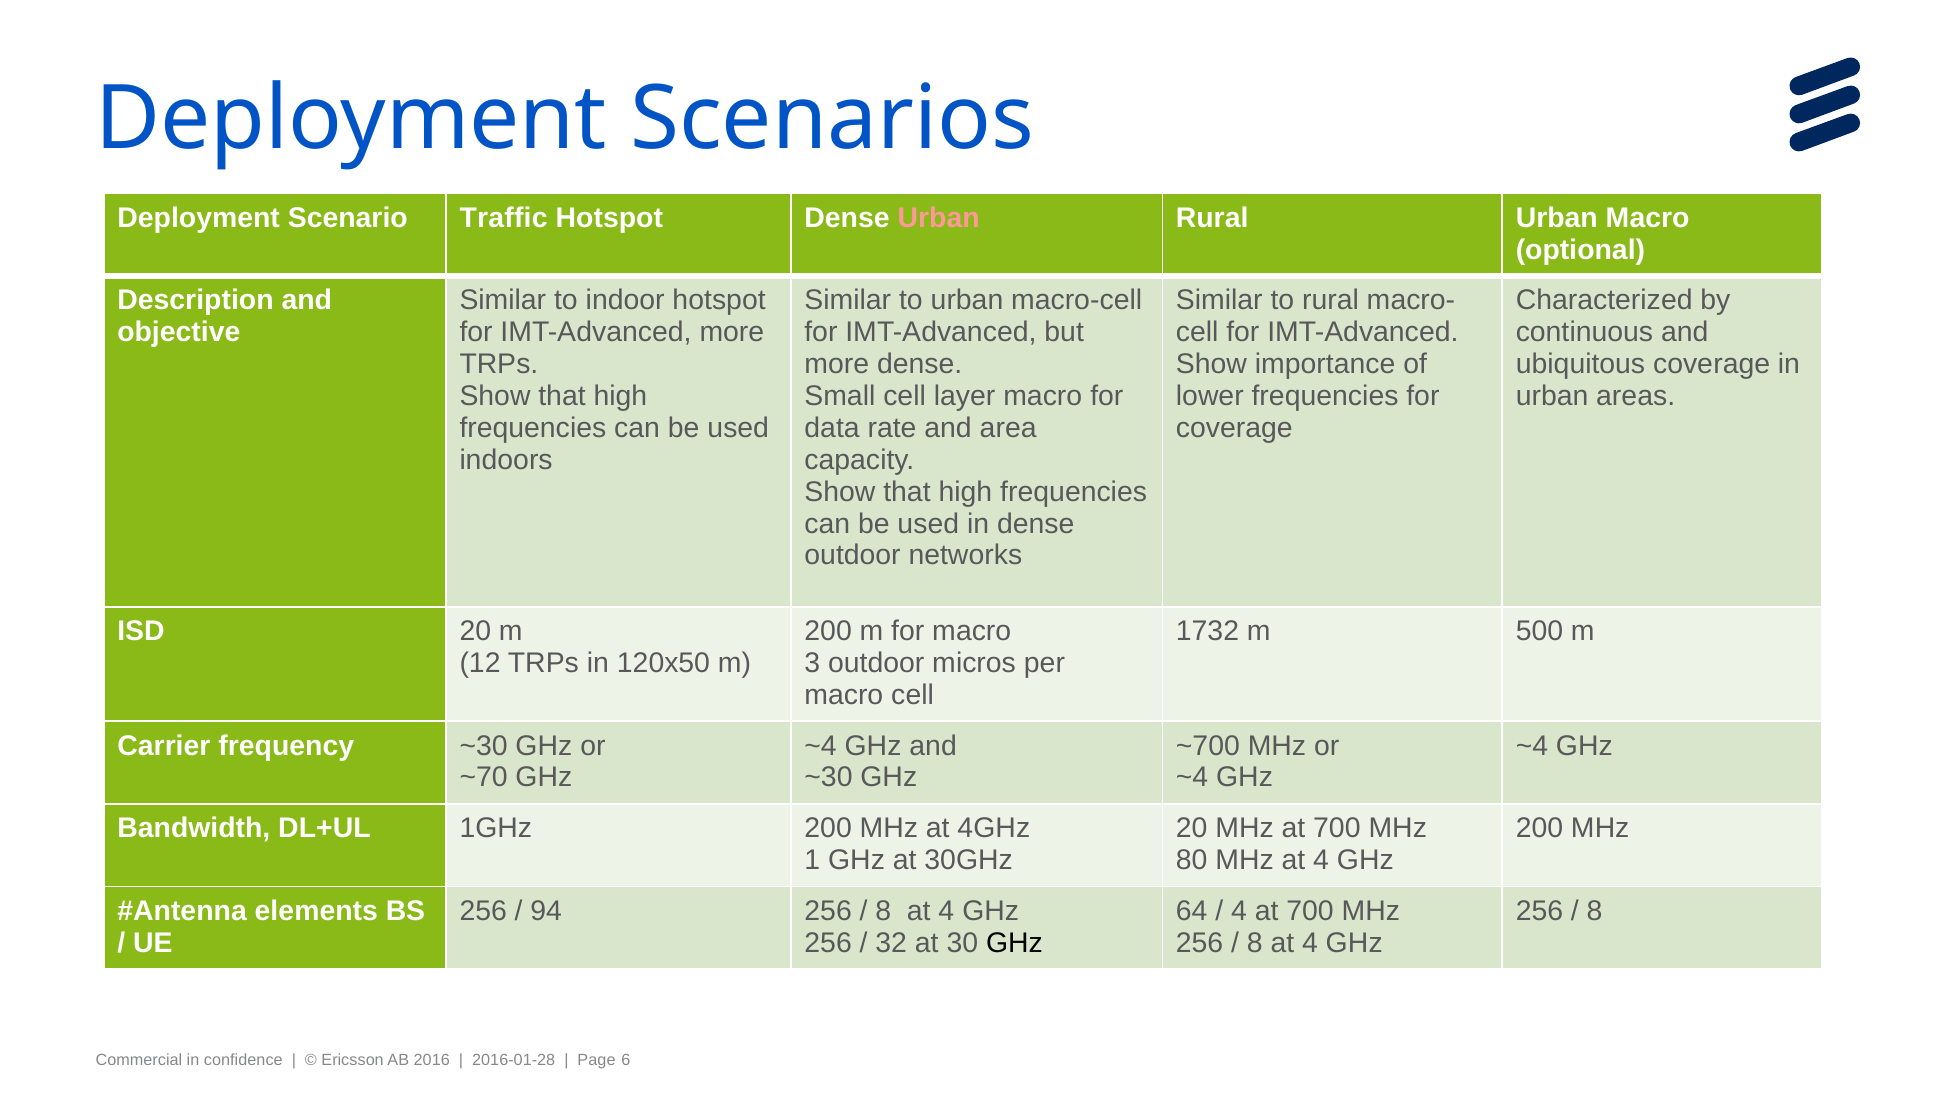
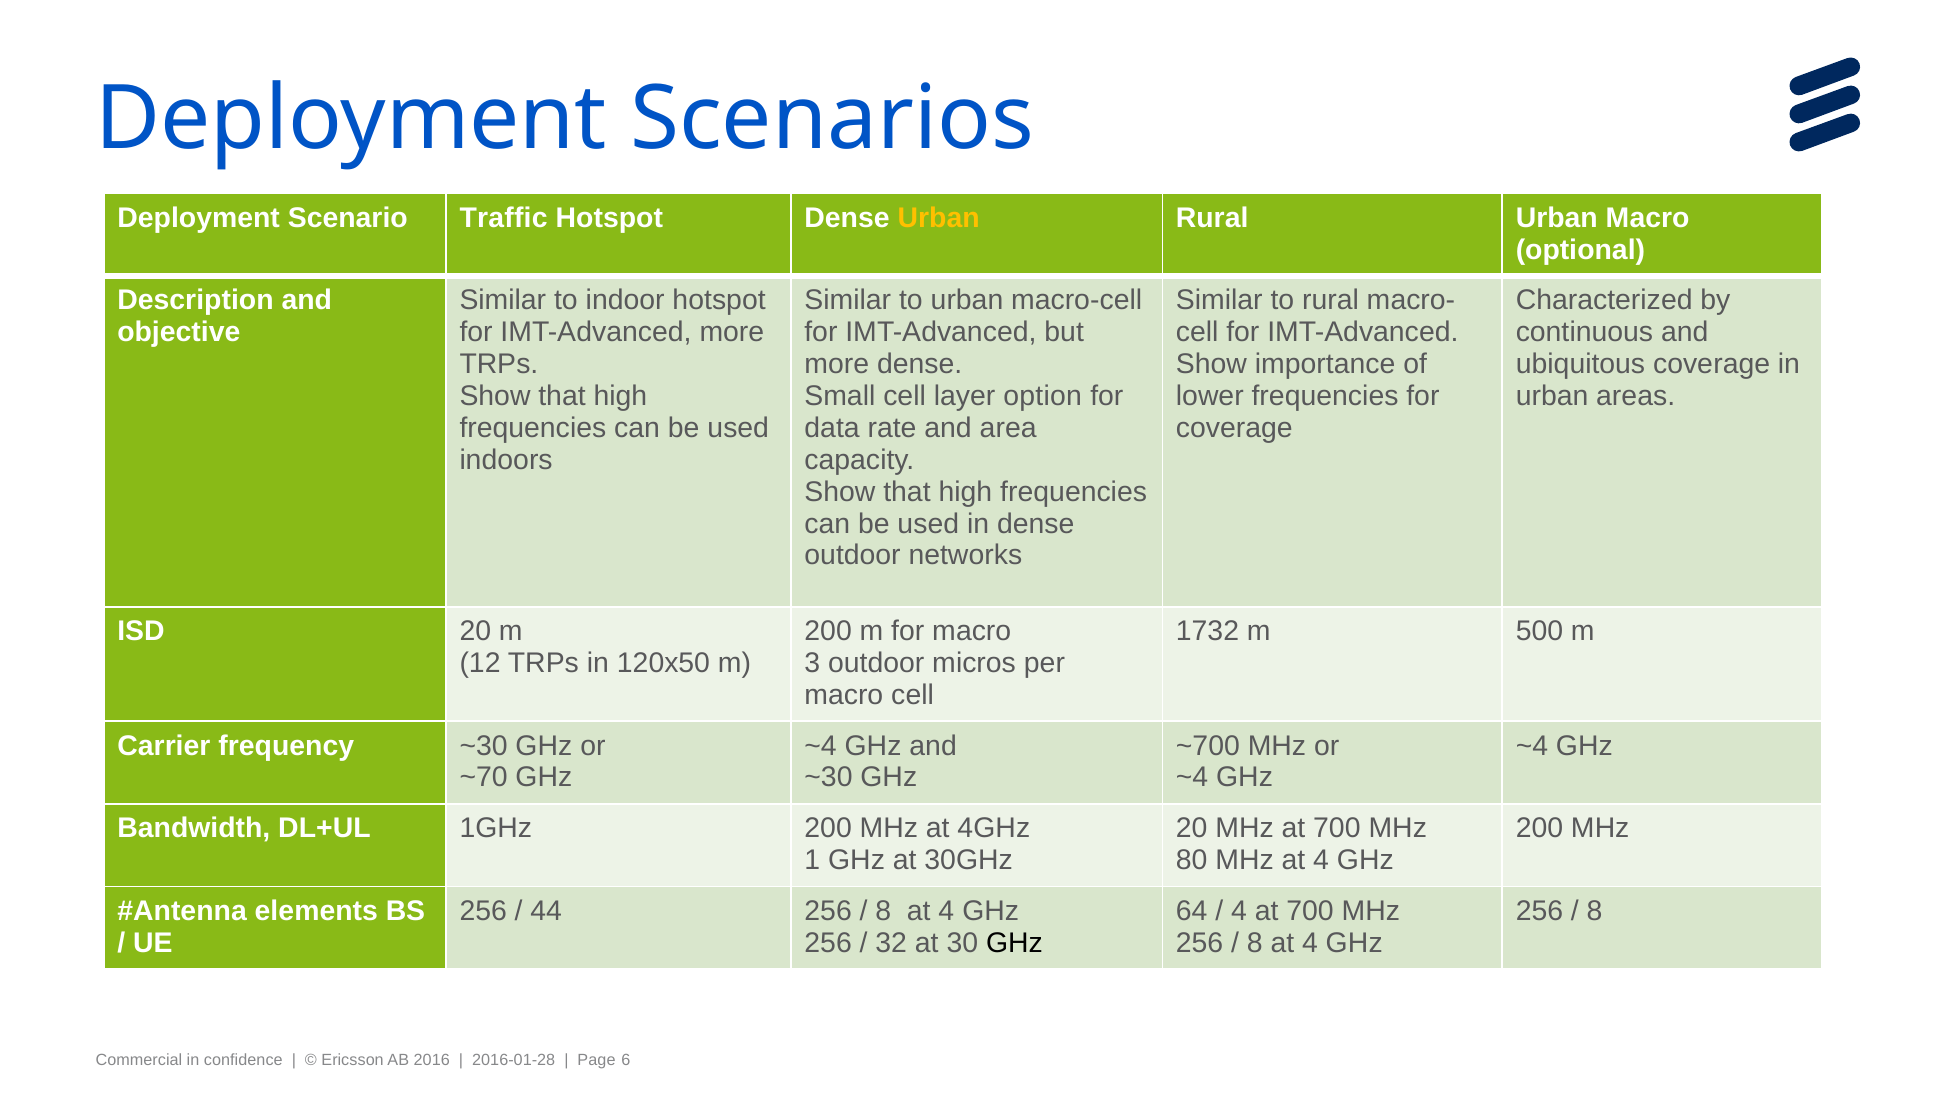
Urban at (939, 218) colour: pink -> yellow
layer macro: macro -> option
94: 94 -> 44
